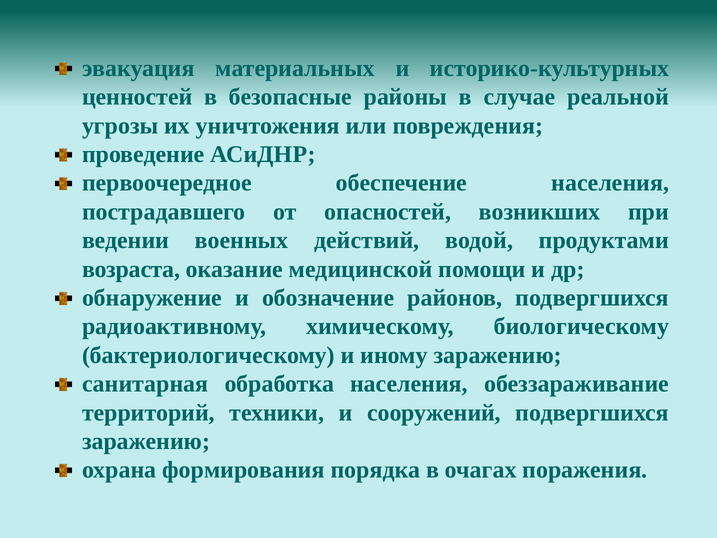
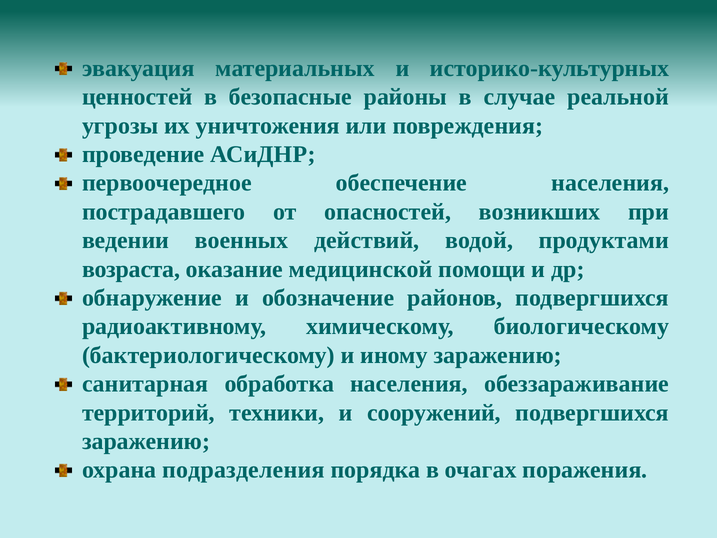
формирования: формирования -> подразделения
